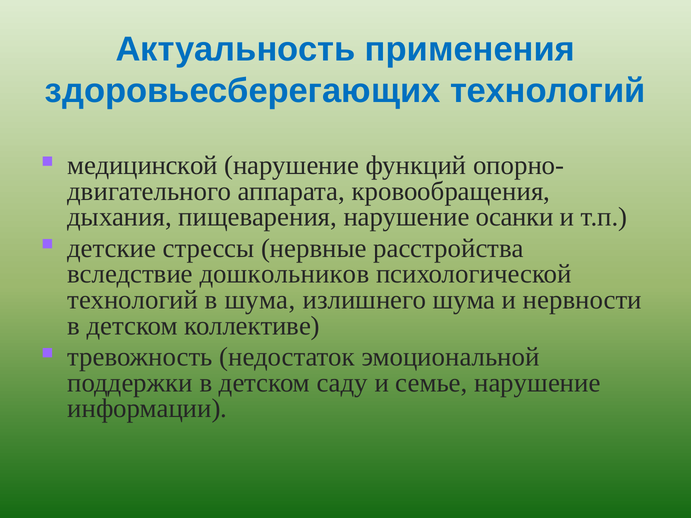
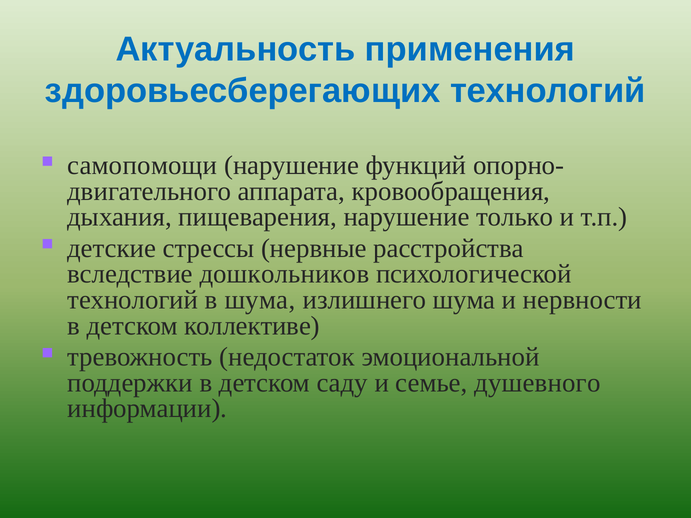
медицинской: медицинской -> самопомощи
осанки: осанки -> только
семье нарушение: нарушение -> душевного
